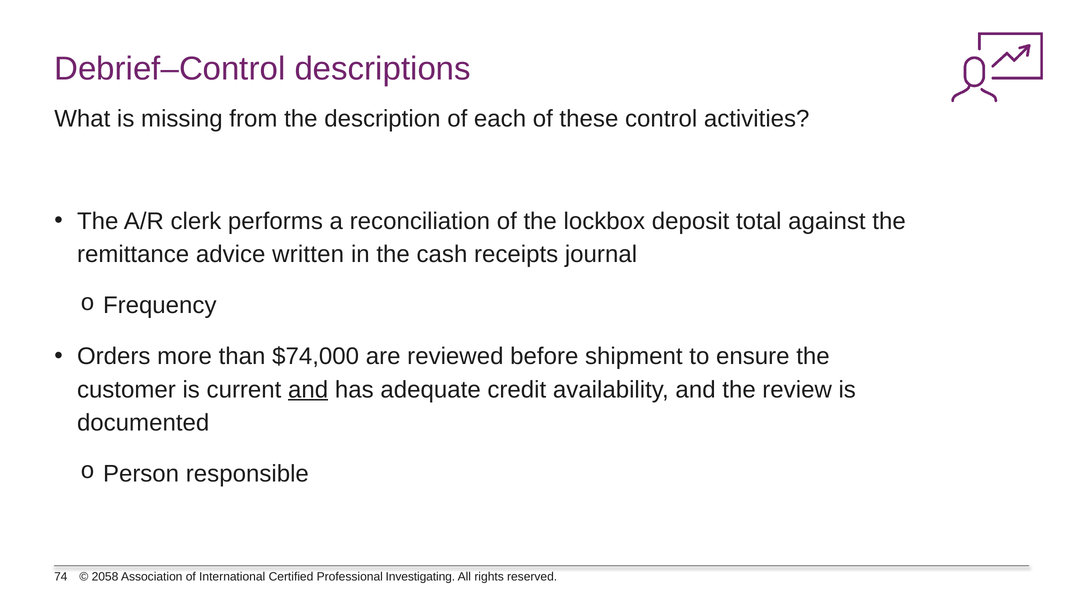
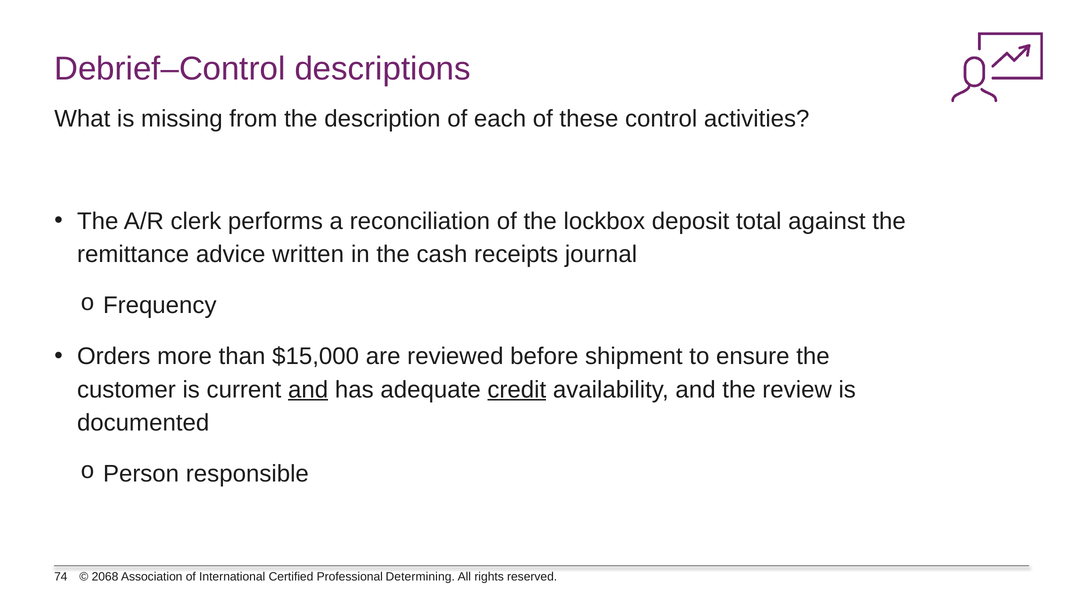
$74,000: $74,000 -> $15,000
credit underline: none -> present
2058: 2058 -> 2068
Investigating: Investigating -> Determining
